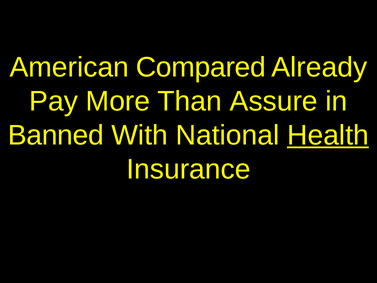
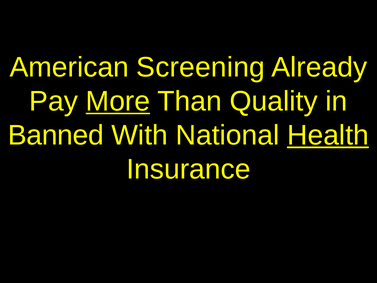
Compared: Compared -> Screening
More underline: none -> present
Assure: Assure -> Quality
